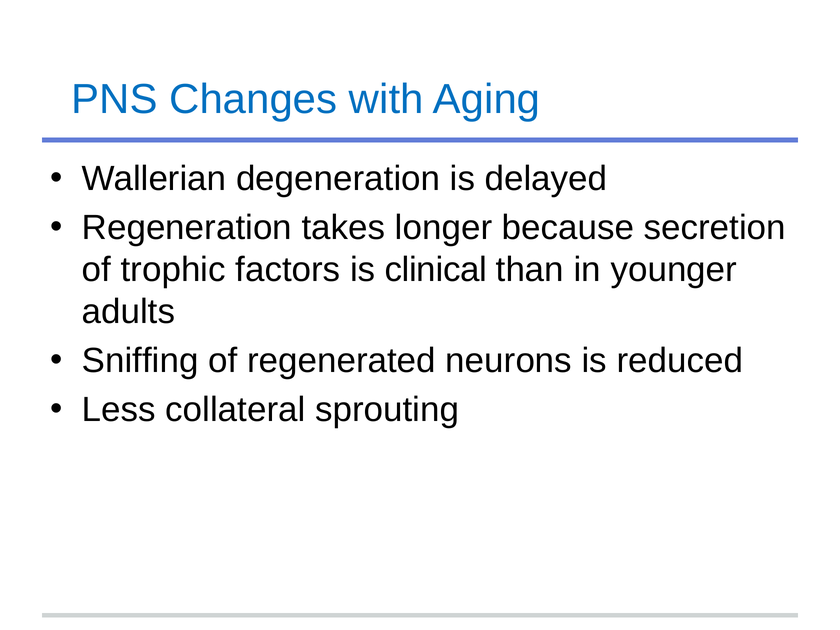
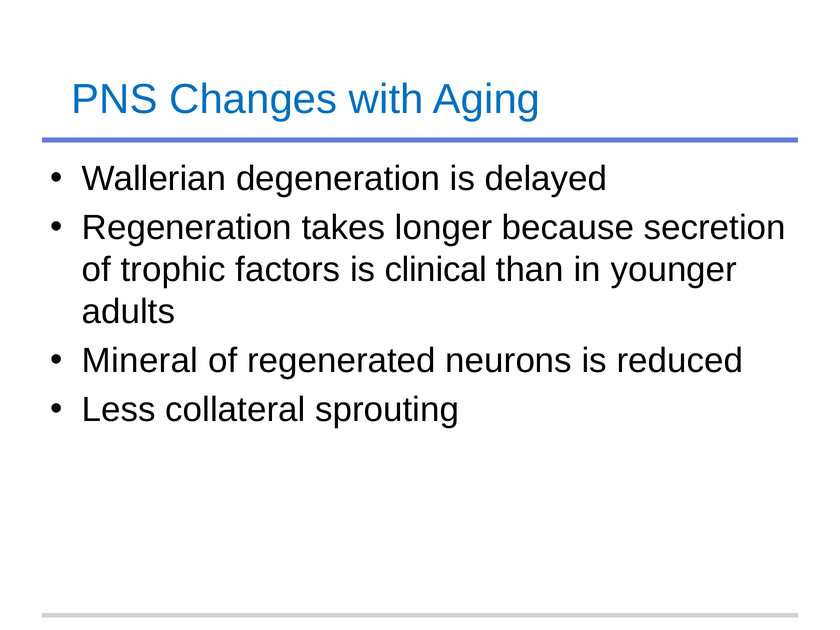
Sniffing: Sniffing -> Mineral
